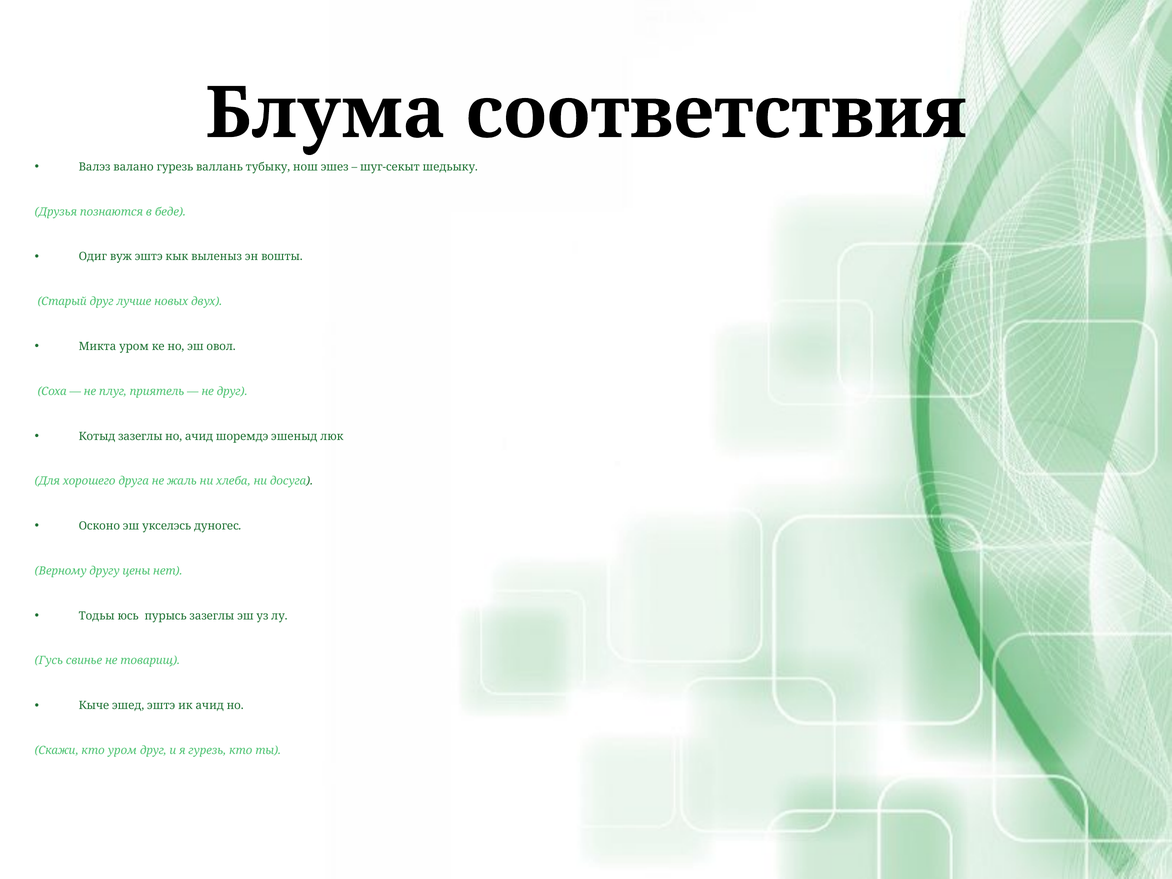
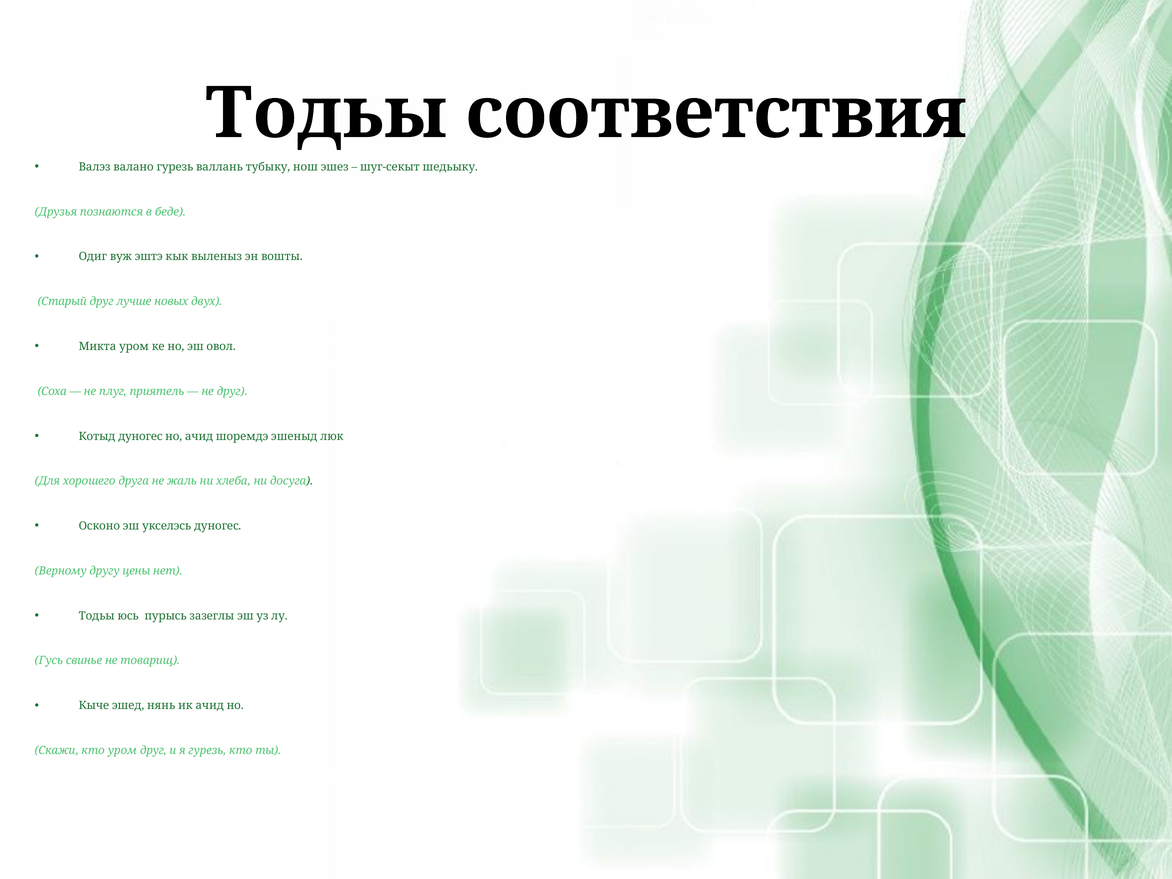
Блума at (326, 113): Блума -> Тодьы
Котыд зазеглы: зазеглы -> дуногес
эшед эштэ: эштэ -> нянь
